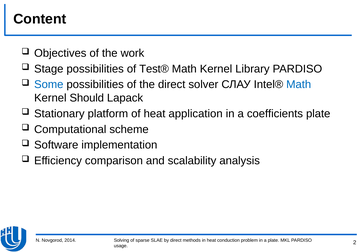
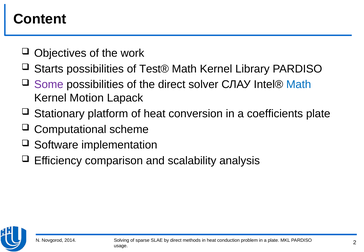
Stage: Stage -> Starts
Some colour: blue -> purple
Should: Should -> Motion
application: application -> conversion
